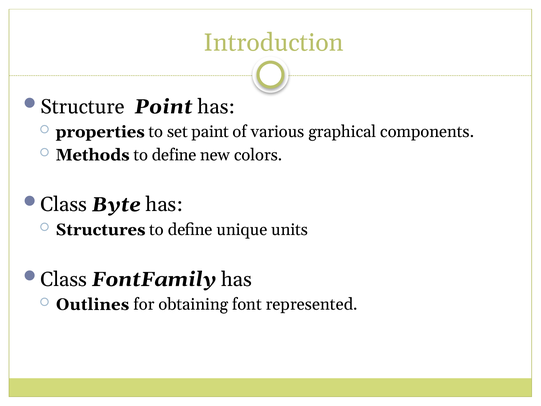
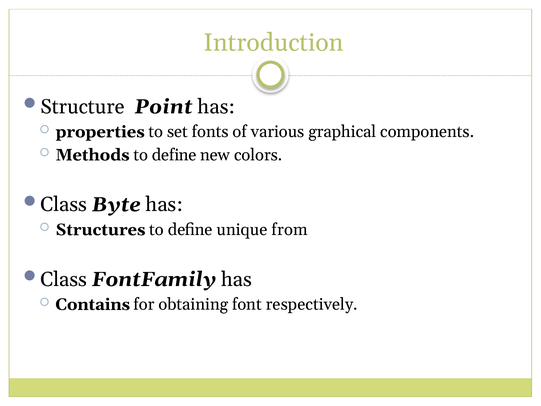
paint: paint -> fonts
units: units -> from
Outlines: Outlines -> Contains
represented: represented -> respectively
